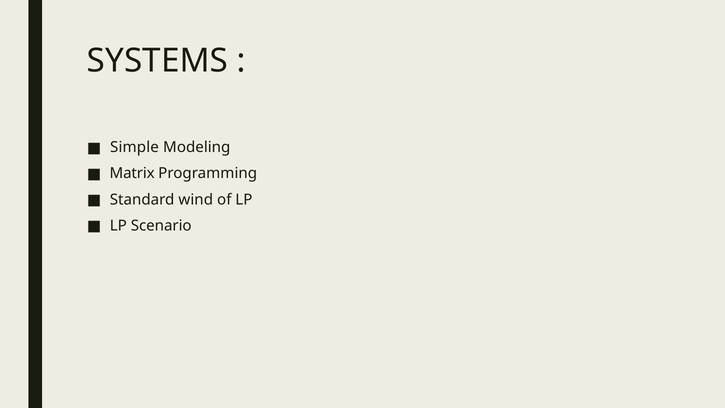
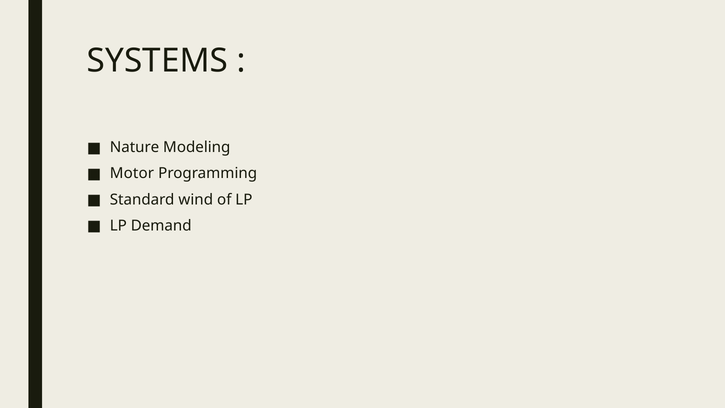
Simple: Simple -> Nature
Matrix: Matrix -> Motor
Scenario: Scenario -> Demand
